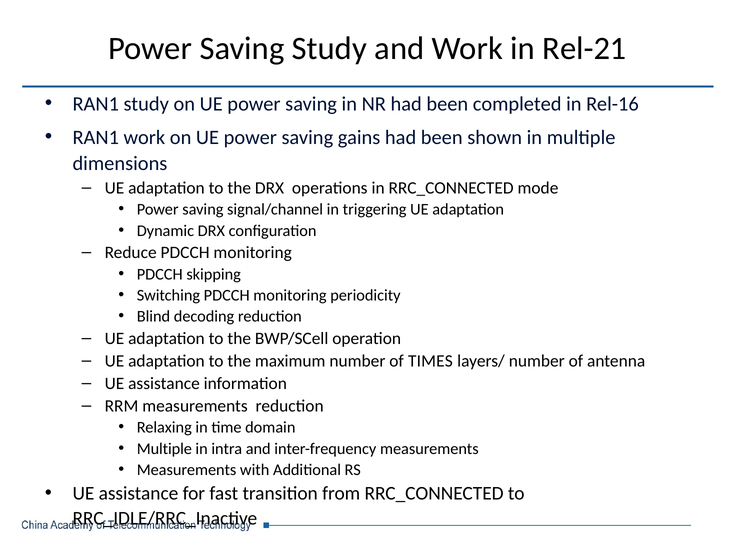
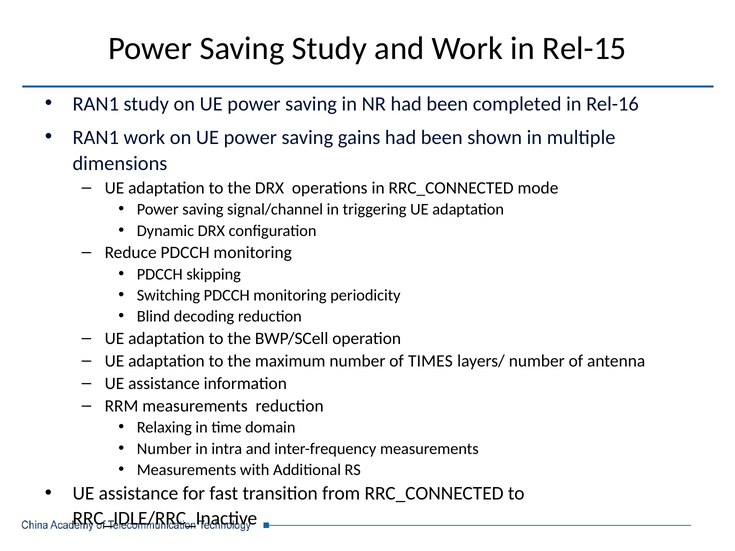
Rel-21: Rel-21 -> Rel-15
Multiple at (164, 449): Multiple -> Number
